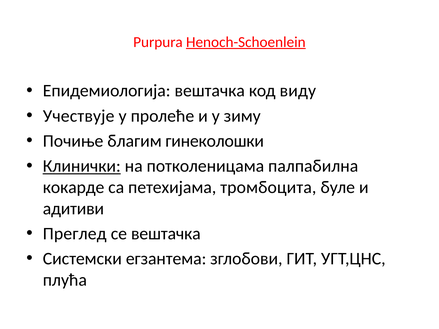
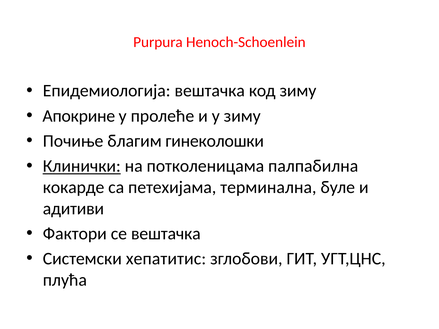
Henoch-Schoenlein underline: present -> none
код виду: виду -> зиму
Учествује: Учествује -> Апокрине
тромбоцита: тромбоцита -> терминална
Преглед: Преглед -> Фактори
егзантема: егзантема -> хепатитис
